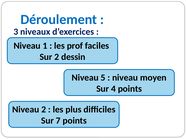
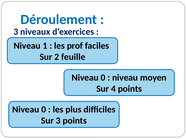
dessin: dessin -> feuille
5 at (103, 78): 5 -> 0
2 at (44, 110): 2 -> 0
Sur 7: 7 -> 3
